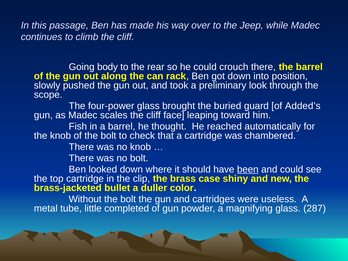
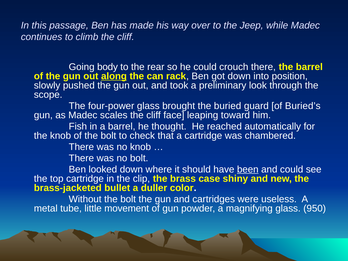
along underline: none -> present
Added’s: Added’s -> Buried’s
completed: completed -> movement
287: 287 -> 950
